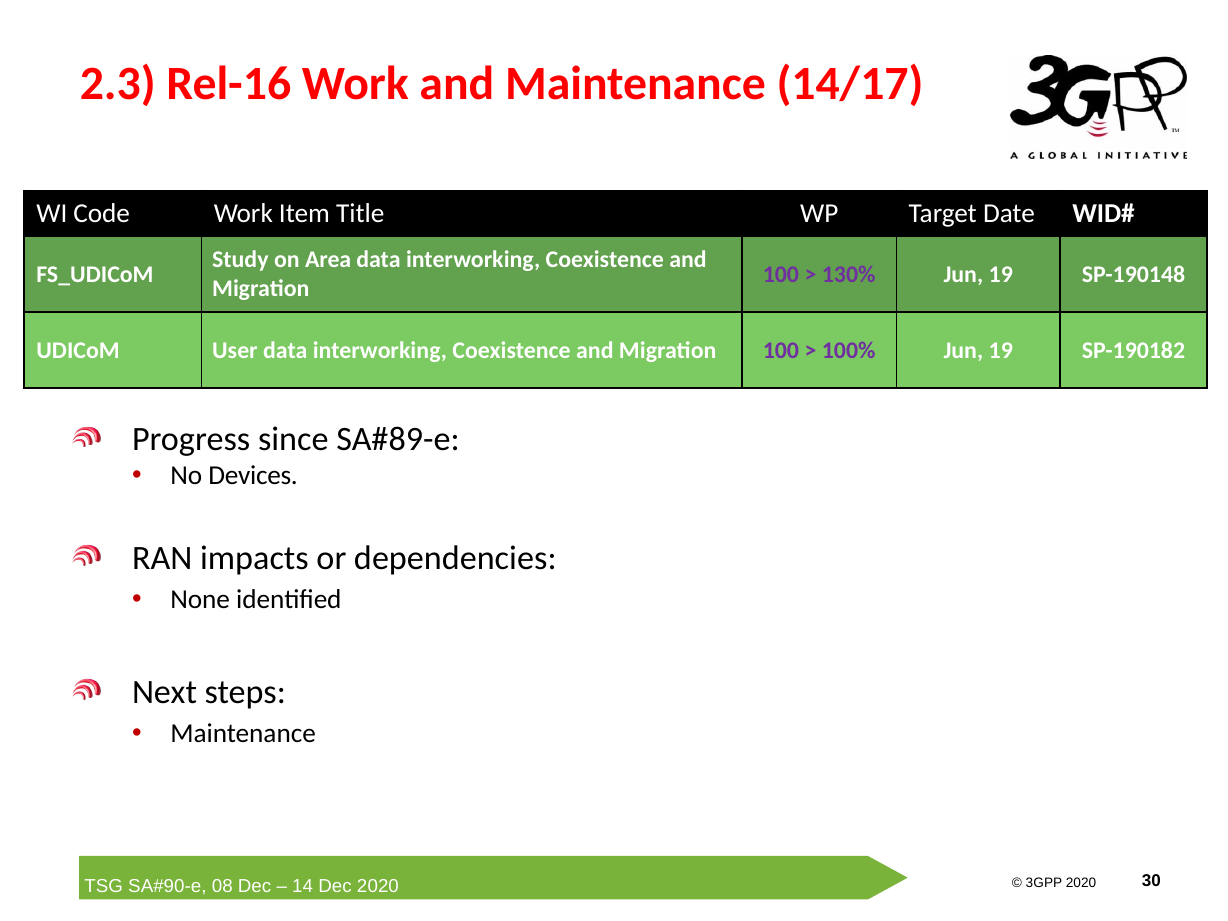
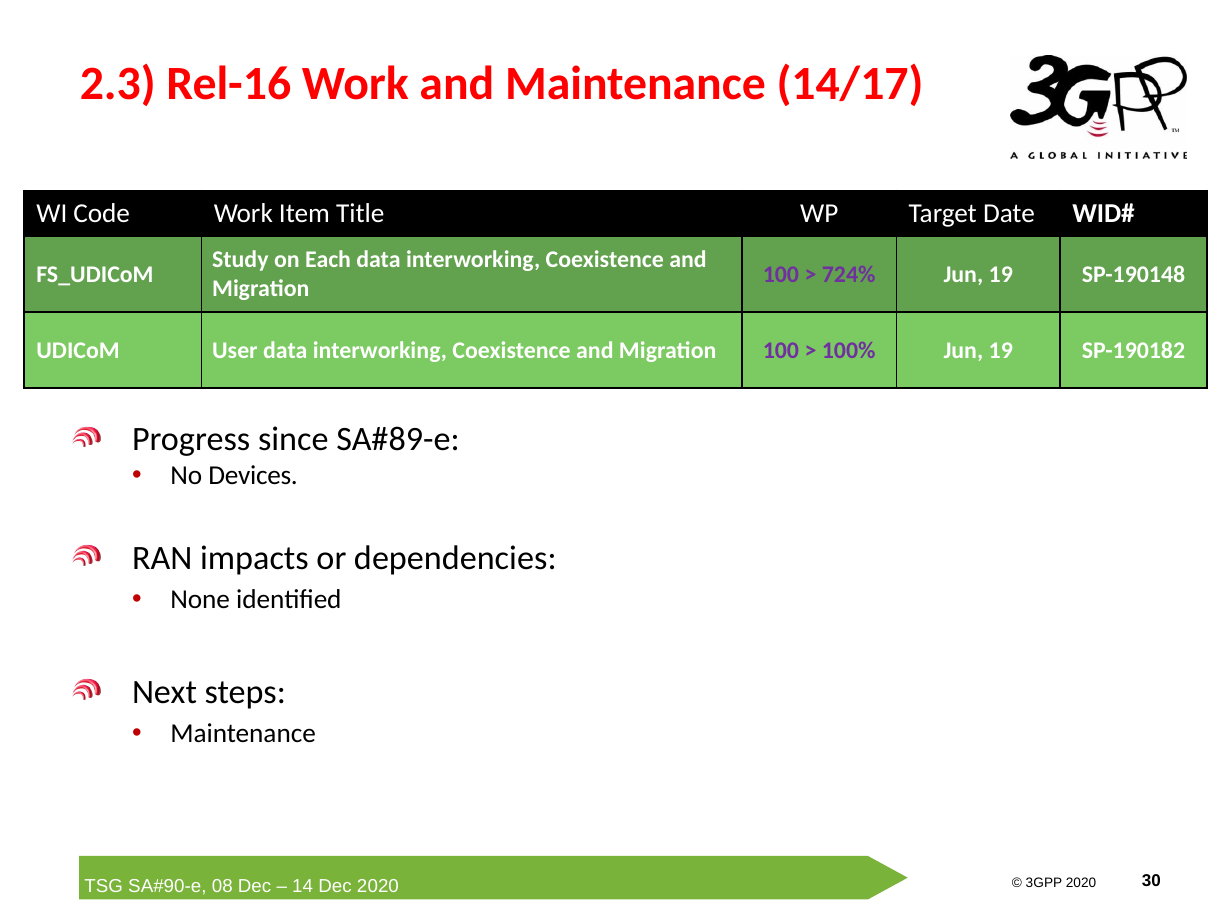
Area: Area -> Each
130%: 130% -> 724%
